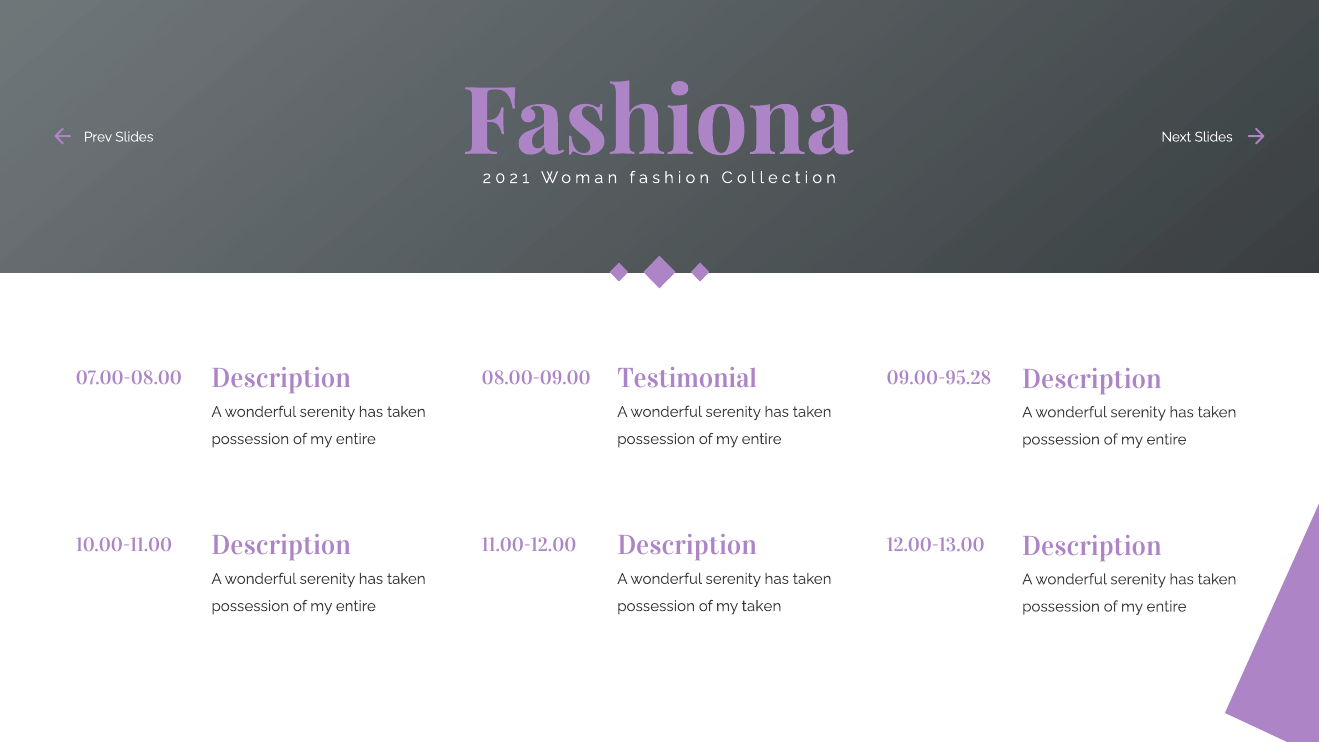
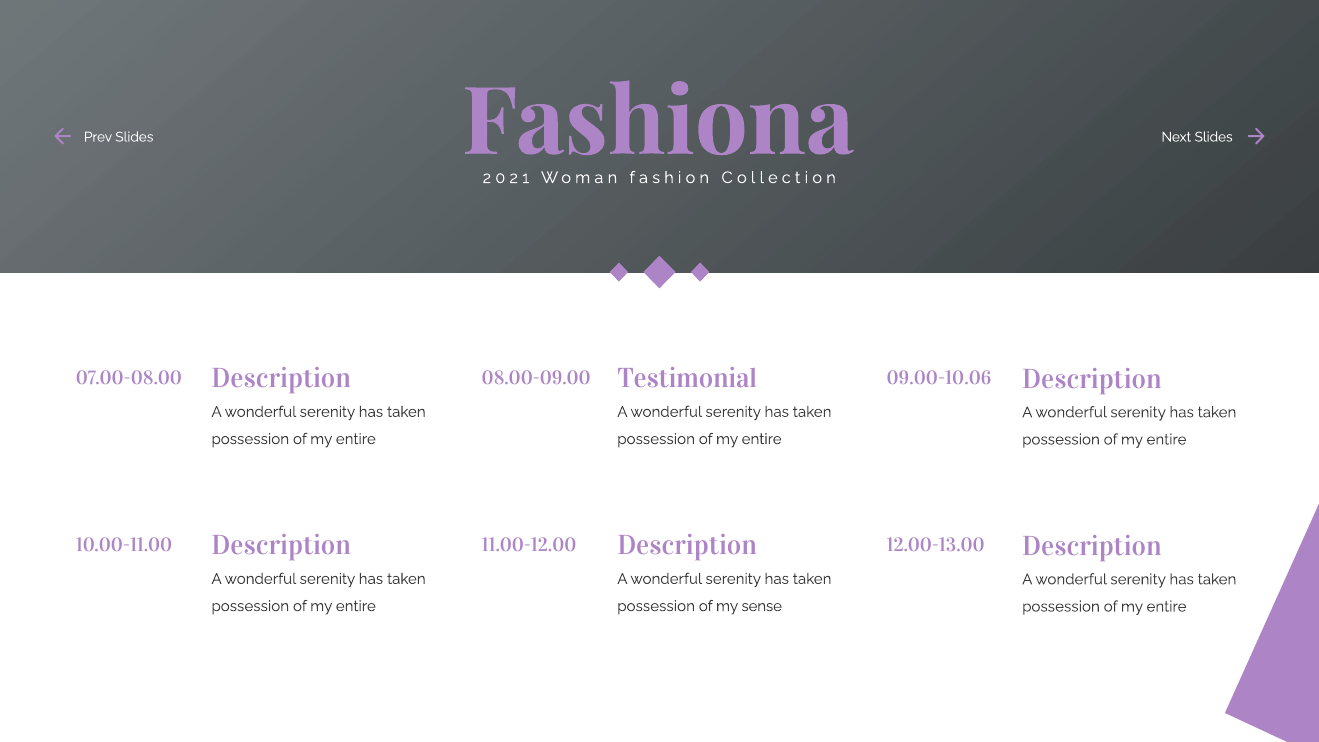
09.00-95.28: 09.00-95.28 -> 09.00-10.06
my taken: taken -> sense
